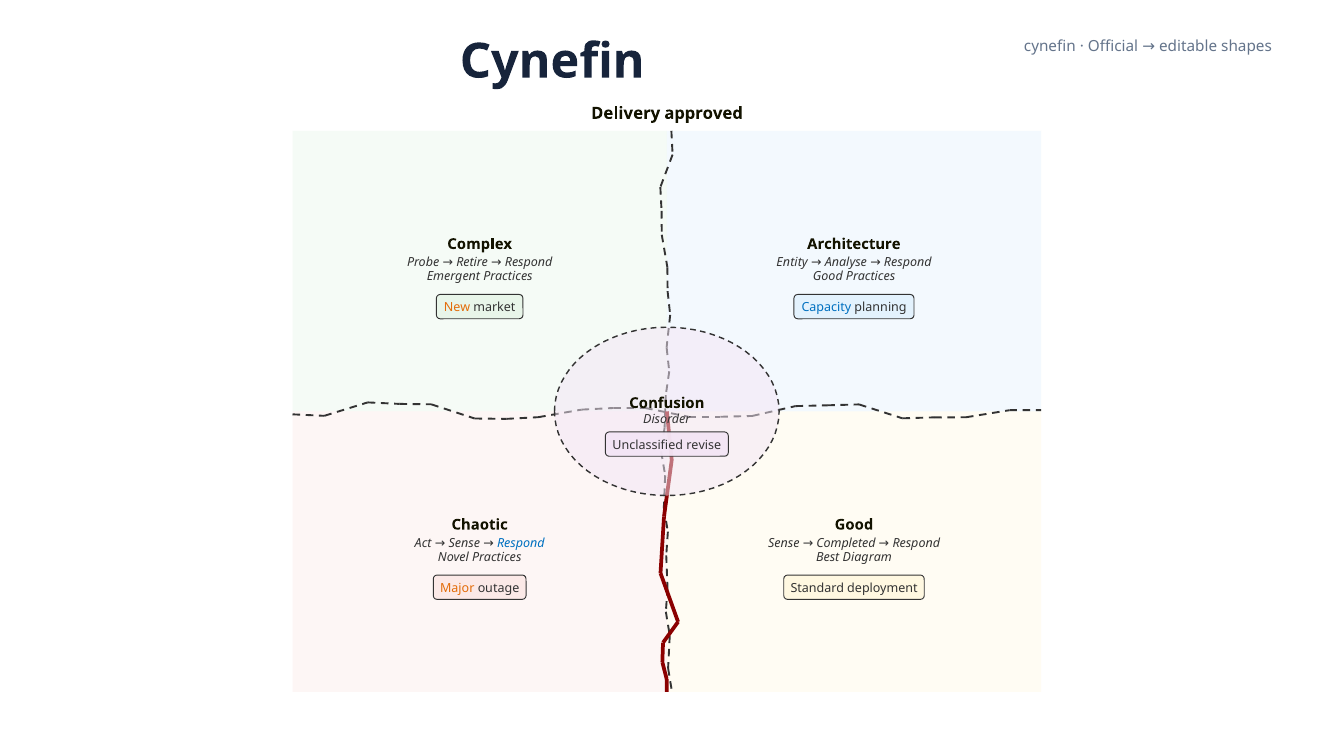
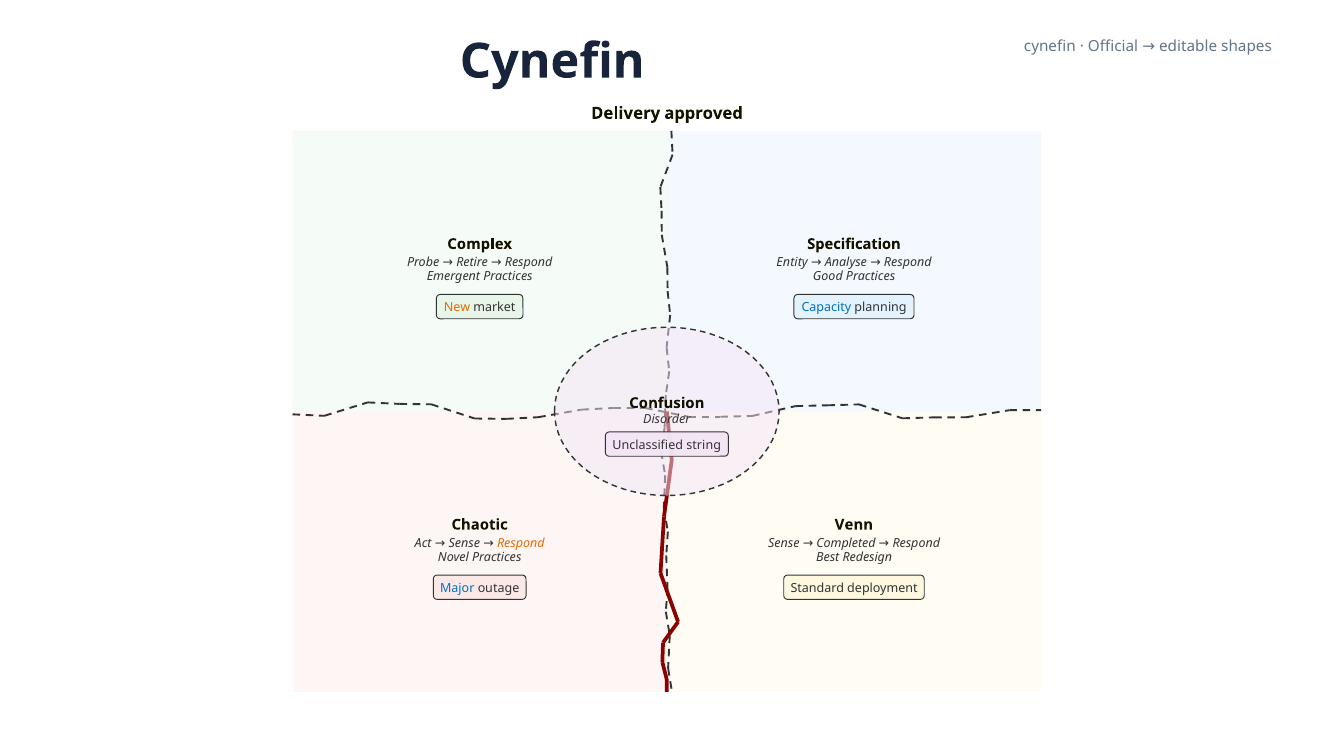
Architecture: Architecture -> Specification
revise: revise -> string
Chaotic Good: Good -> Venn
Respond at (521, 544) colour: blue -> orange
Diagram: Diagram -> Redesign
Major colour: orange -> blue
